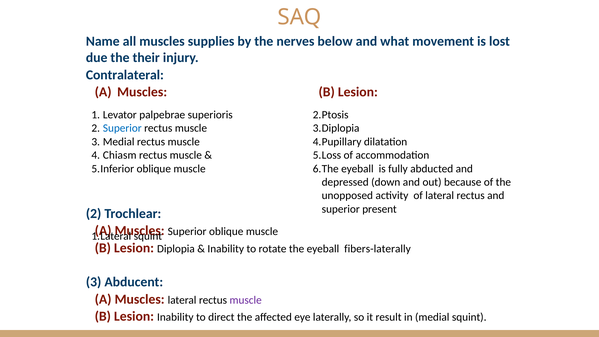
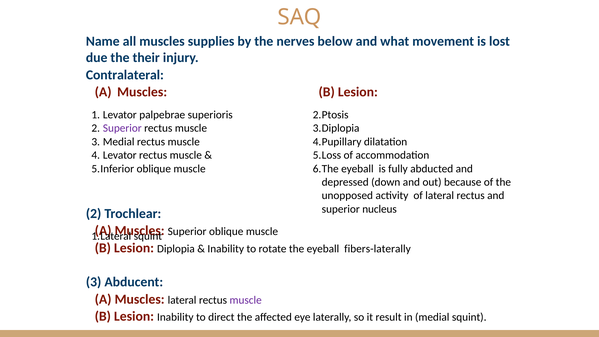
Superior at (122, 128) colour: blue -> purple
Chiasm at (120, 155): Chiasm -> Levator
present: present -> nucleus
